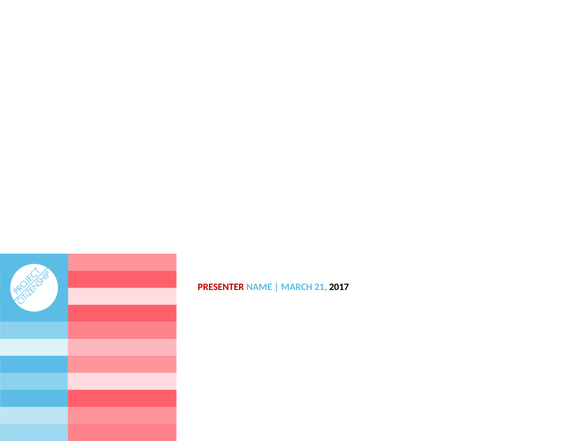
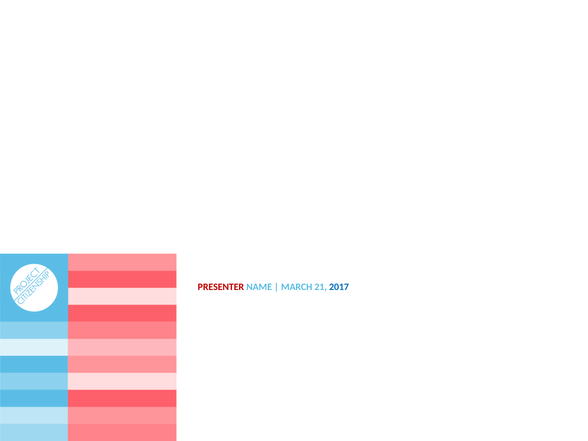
2017 colour: black -> blue
